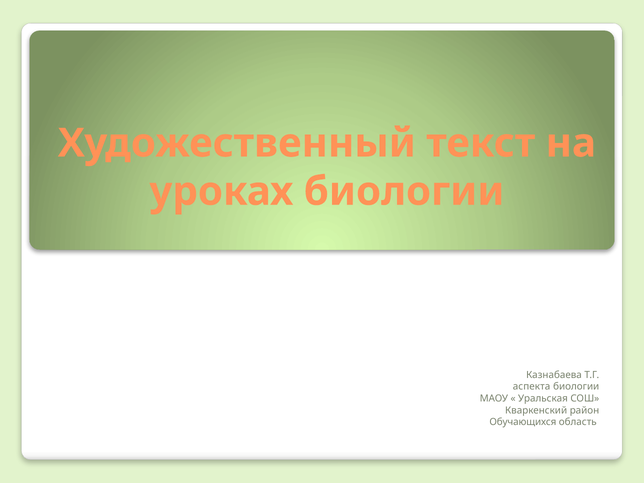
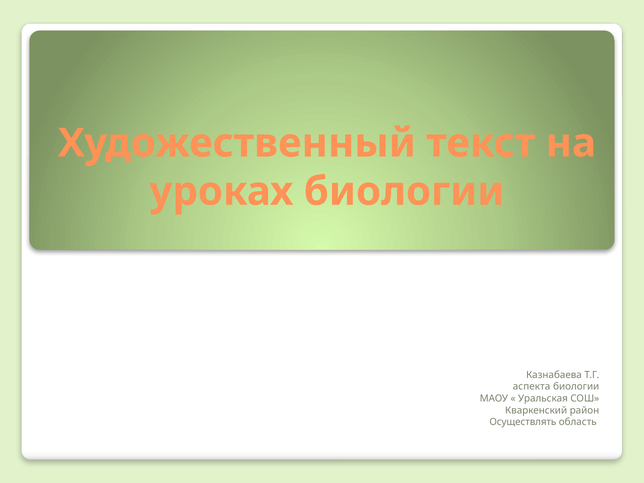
Обучающихся: Обучающихся -> Осуществлять
